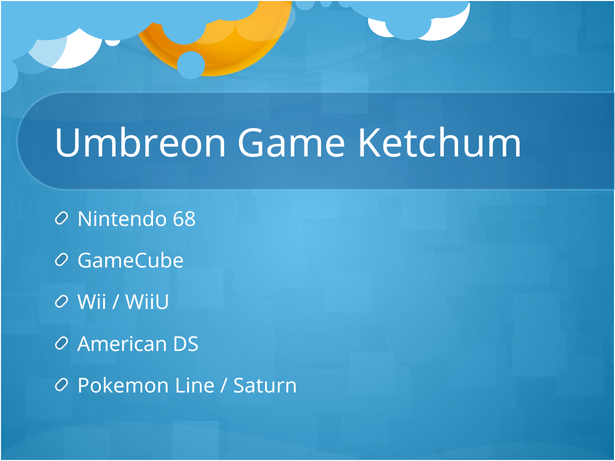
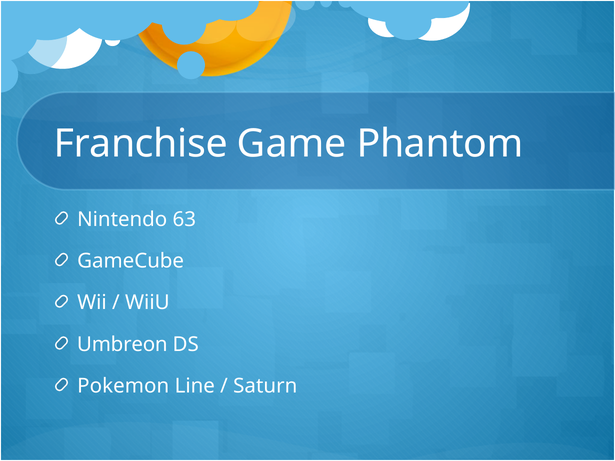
Umbreon: Umbreon -> Franchise
Ketchum: Ketchum -> Phantom
68: 68 -> 63
American: American -> Umbreon
